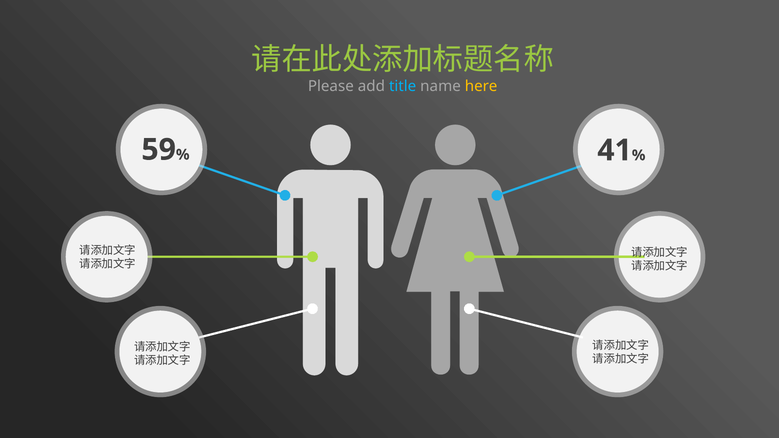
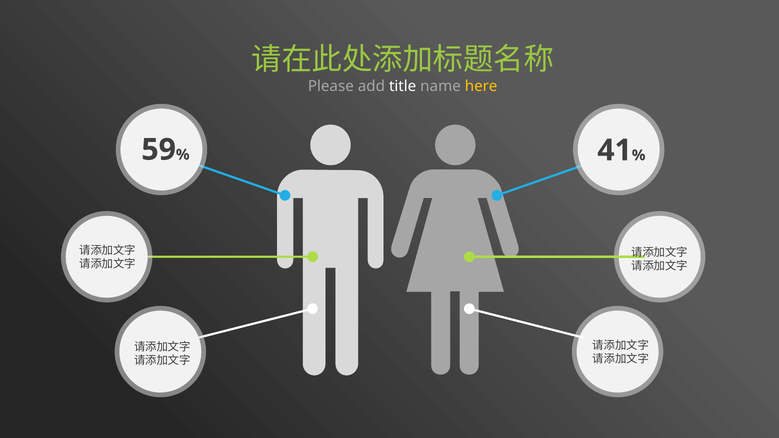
title colour: light blue -> white
